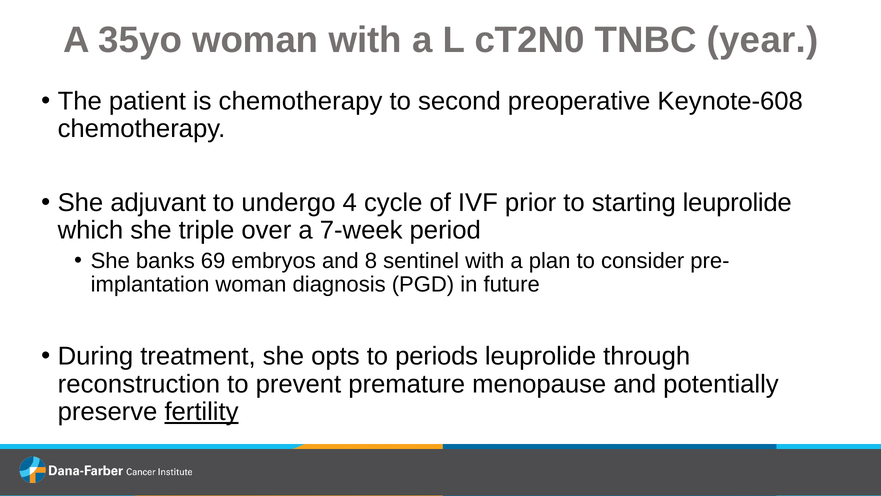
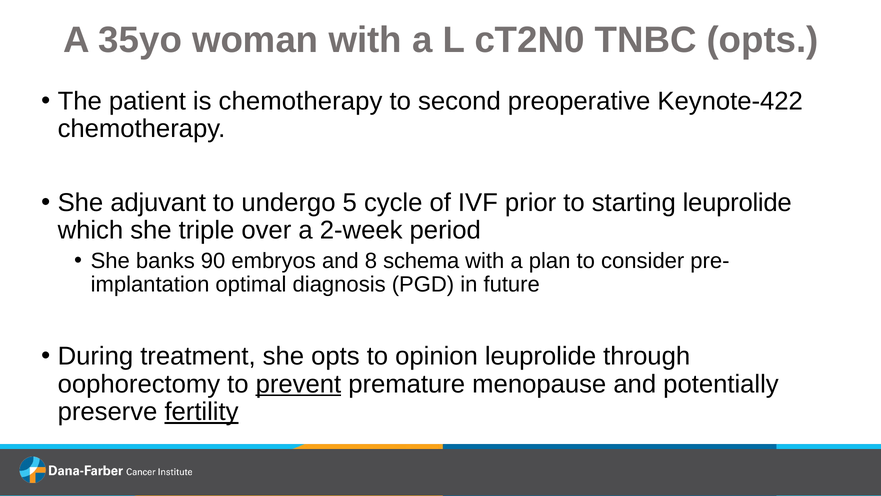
TNBC year: year -> opts
Keynote-608: Keynote-608 -> Keynote-422
4: 4 -> 5
7-week: 7-week -> 2-week
69: 69 -> 90
sentinel: sentinel -> schema
woman at (251, 284): woman -> optimal
periods: periods -> opinion
reconstruction: reconstruction -> oophorectomy
prevent underline: none -> present
